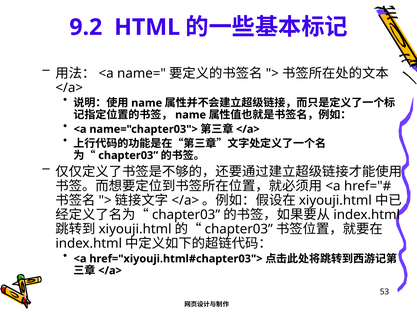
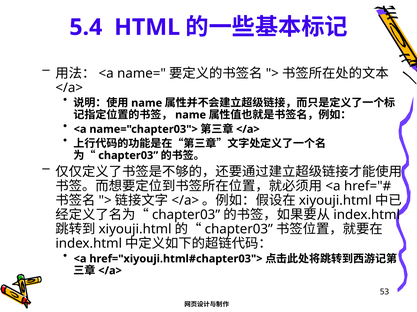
9.2: 9.2 -> 5.4
